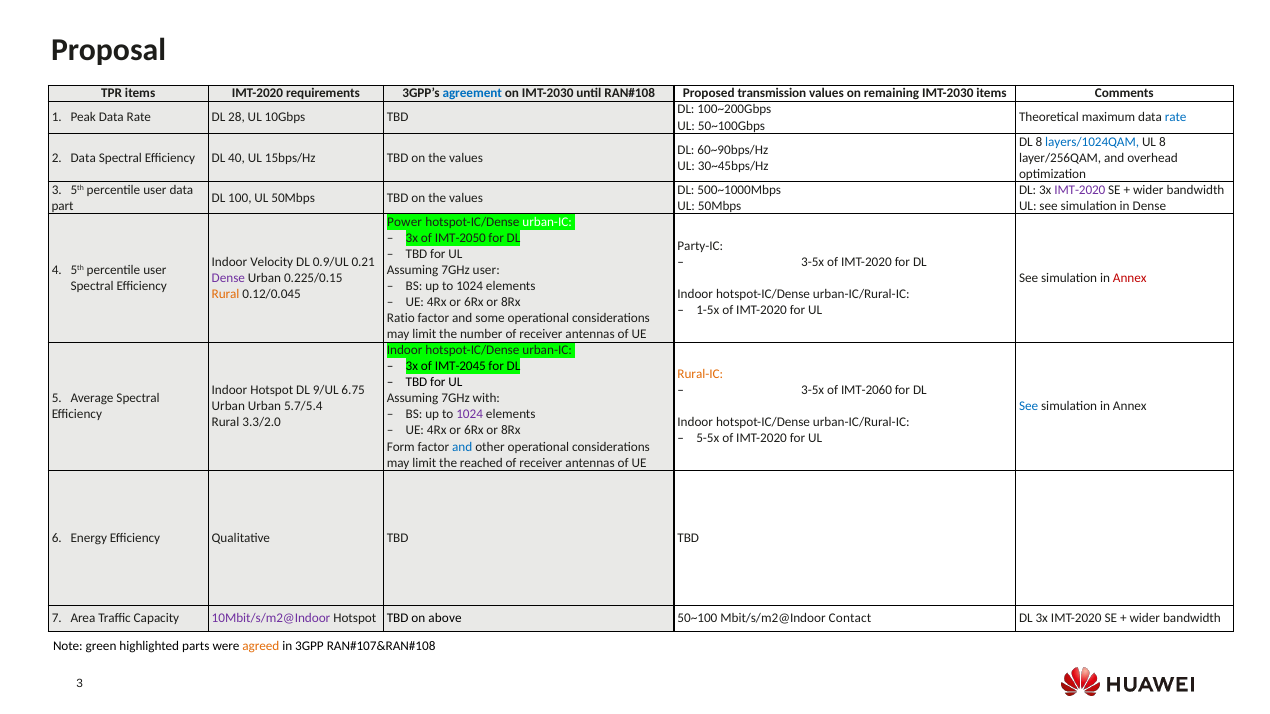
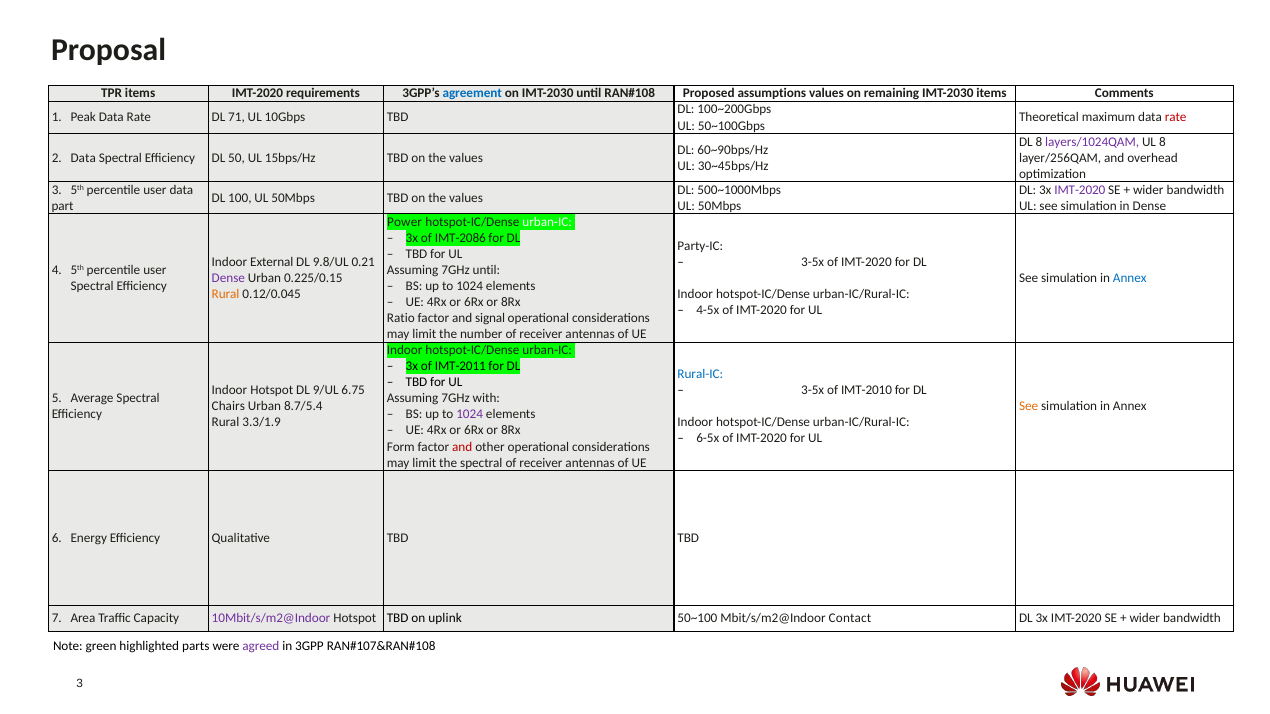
transmission: transmission -> assumptions
28: 28 -> 71
rate at (1176, 118) colour: blue -> red
layers/1024QAM colour: blue -> purple
40: 40 -> 50
IMT-2050: IMT-2050 -> IMT-2086
Velocity: Velocity -> External
0.9/UL: 0.9/UL -> 9.8/UL
7GHz user: user -> until
Annex at (1130, 278) colour: red -> blue
1-5x: 1-5x -> 4-5x
some: some -> signal
IMT-2045: IMT-2045 -> IMT-2011
Rural-IC colour: orange -> blue
IMT-2060: IMT-2060 -> IMT-2010
Urban at (228, 407): Urban -> Chairs
5.7/5.4: 5.7/5.4 -> 8.7/5.4
See at (1029, 407) colour: blue -> orange
3.3/2.0: 3.3/2.0 -> 3.3/1.9
5-5x: 5-5x -> 6-5x
and at (462, 447) colour: blue -> red
the reached: reached -> spectral
above: above -> uplink
agreed colour: orange -> purple
